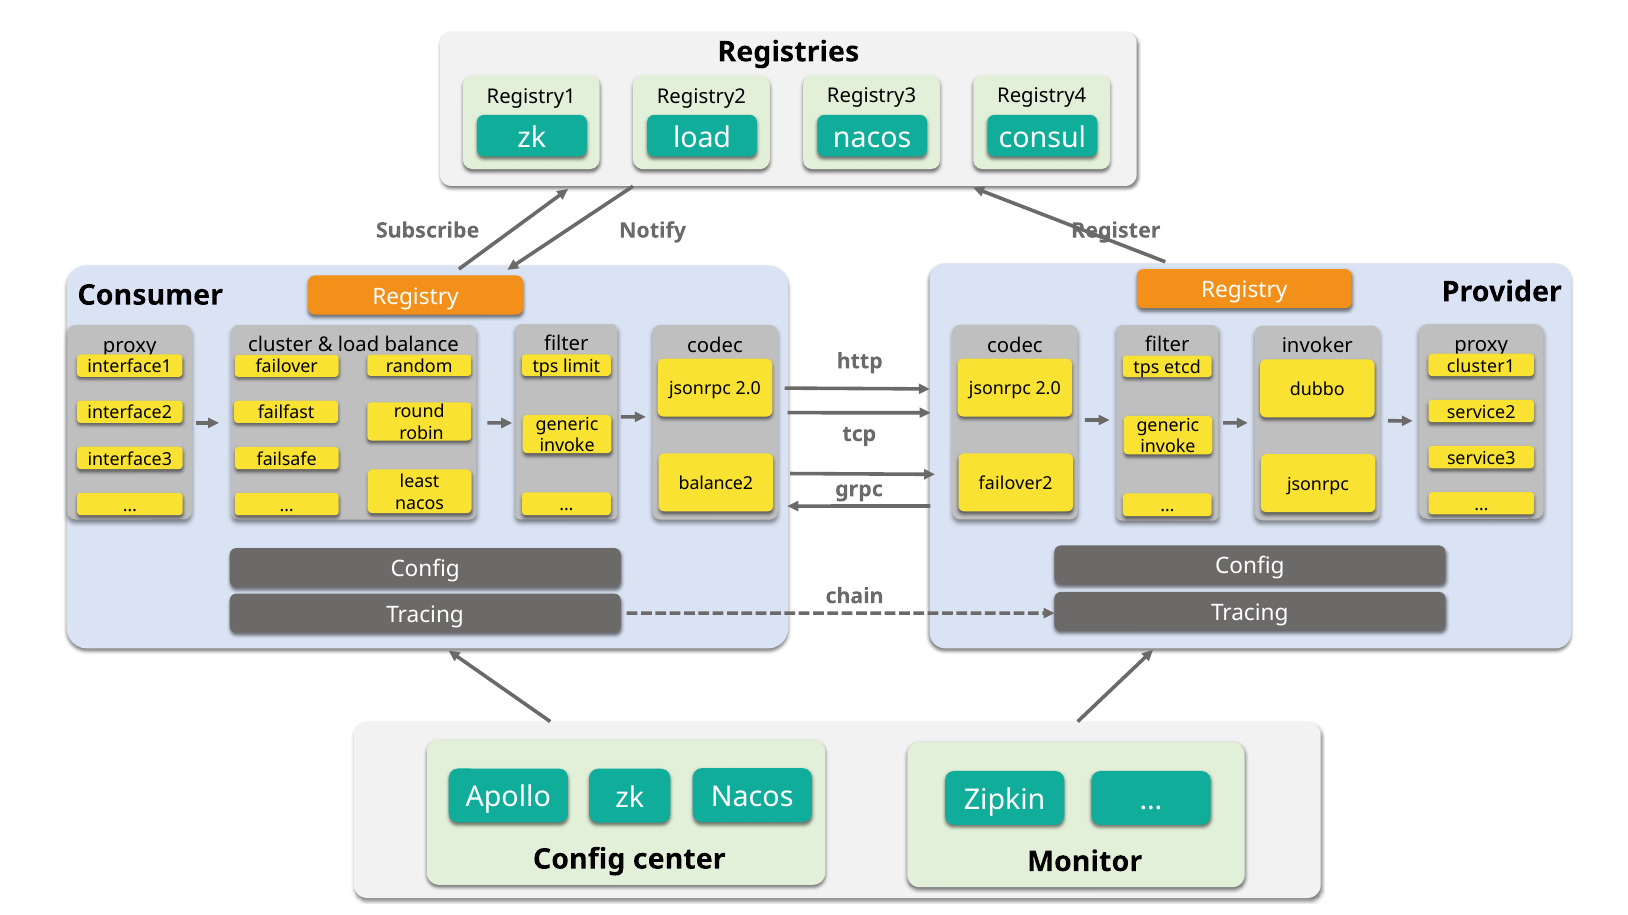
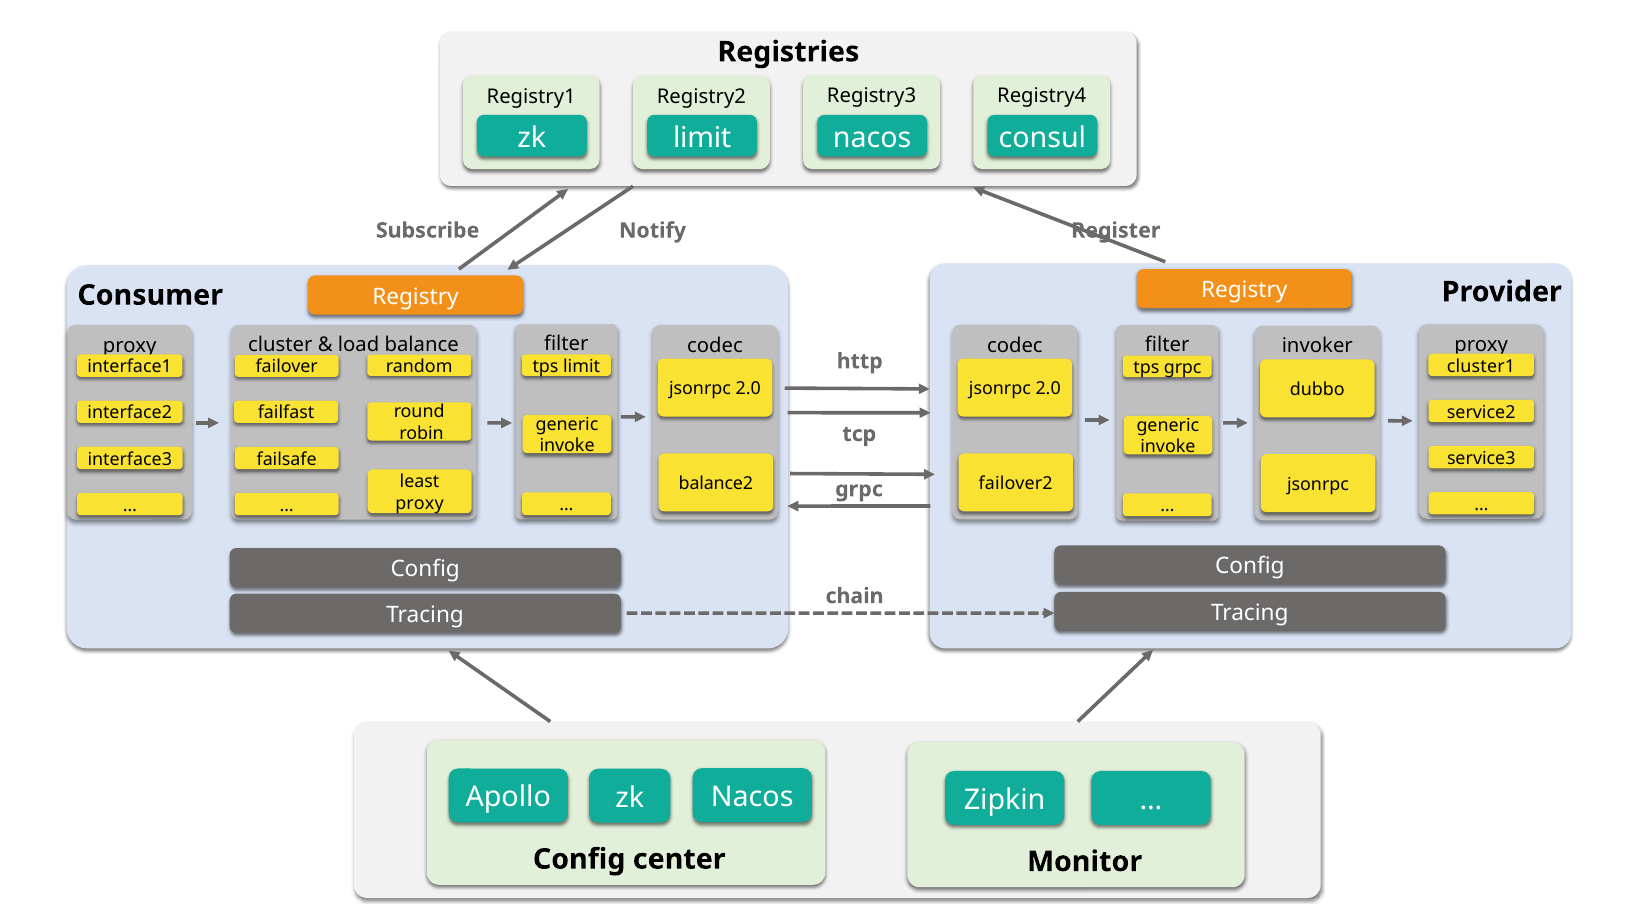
load at (702, 138): load -> limit
tps etcd: etcd -> grpc
nacos at (420, 504): nacos -> proxy
